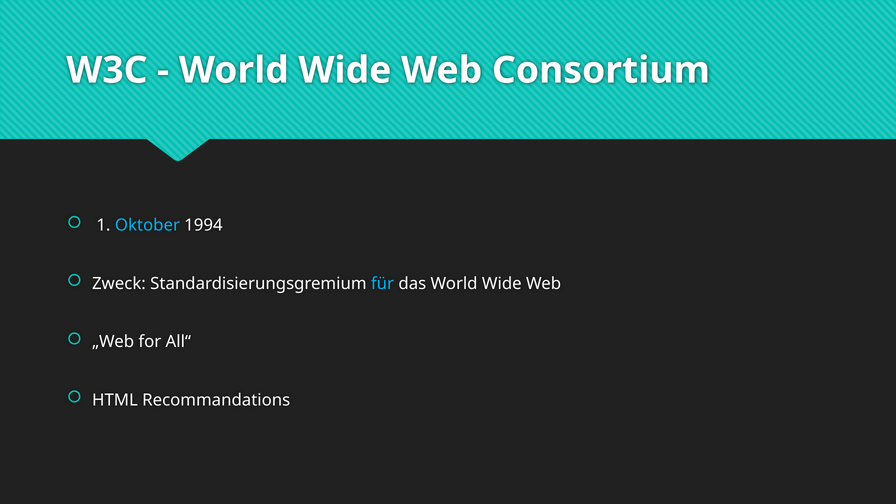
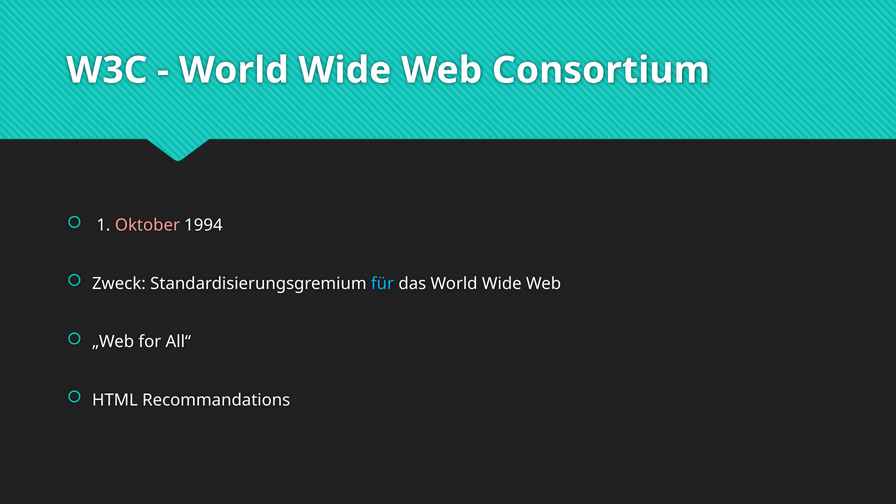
Oktober colour: light blue -> pink
